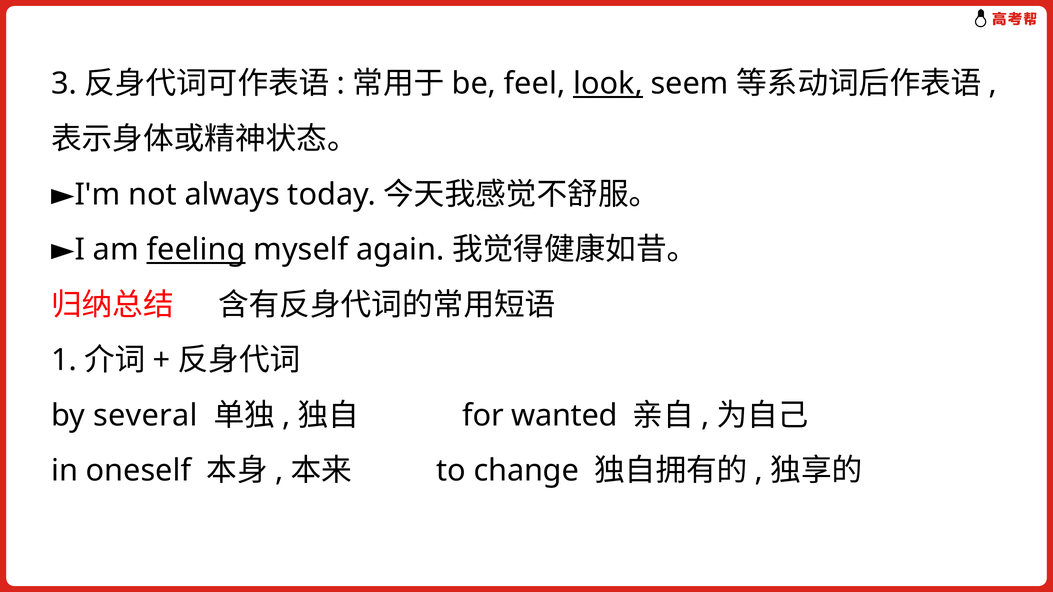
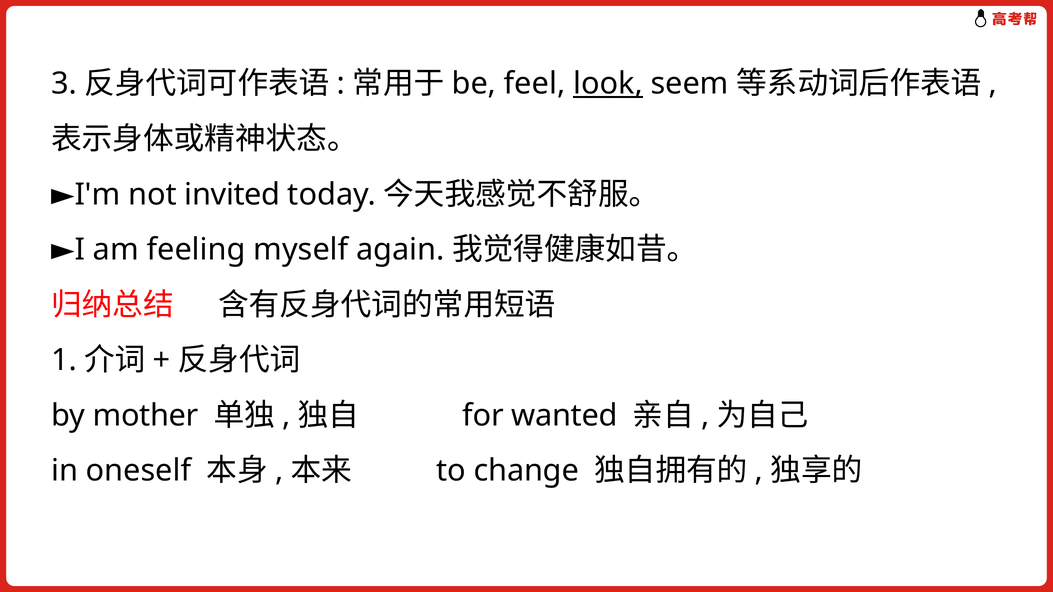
always: always -> invited
feeling underline: present -> none
several: several -> mother
